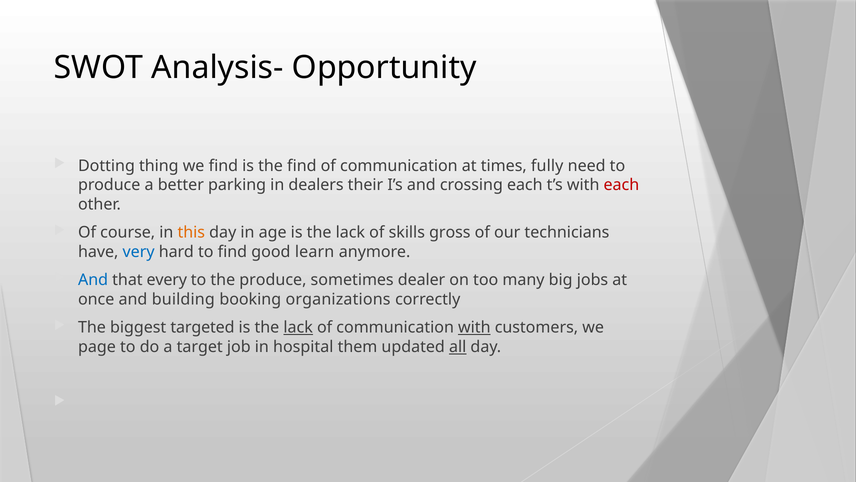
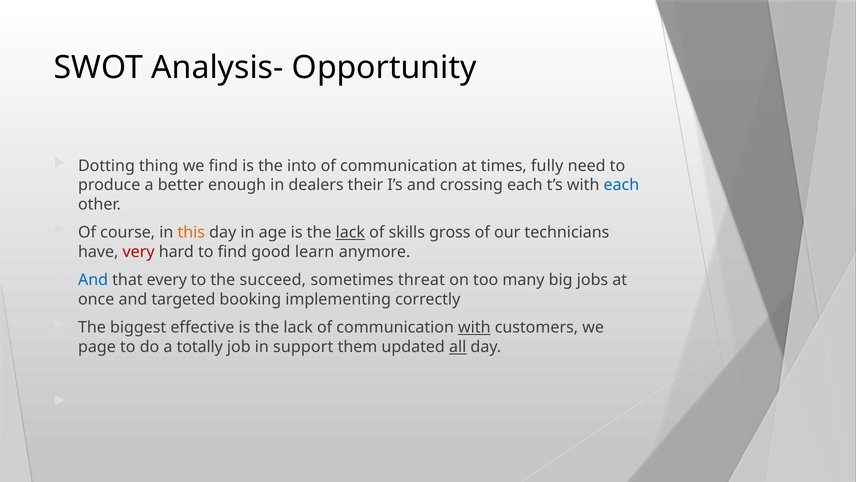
the find: find -> into
parking: parking -> enough
each at (621, 185) colour: red -> blue
lack at (350, 232) underline: none -> present
very colour: blue -> red
the produce: produce -> succeed
dealer: dealer -> threat
building: building -> targeted
organizations: organizations -> implementing
targeted: targeted -> effective
lack at (298, 327) underline: present -> none
target: target -> totally
hospital: hospital -> support
